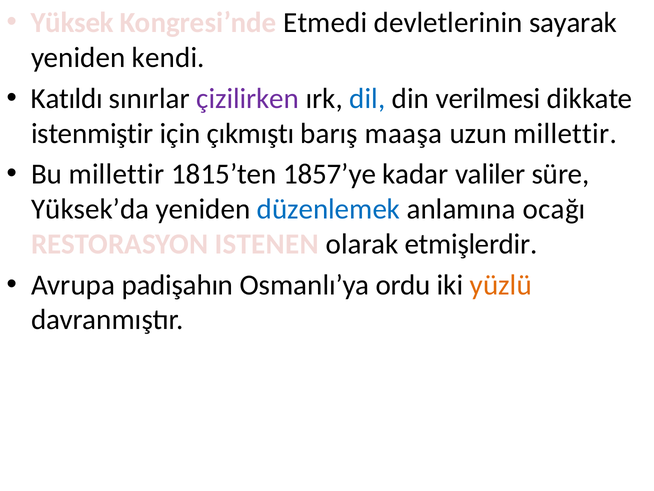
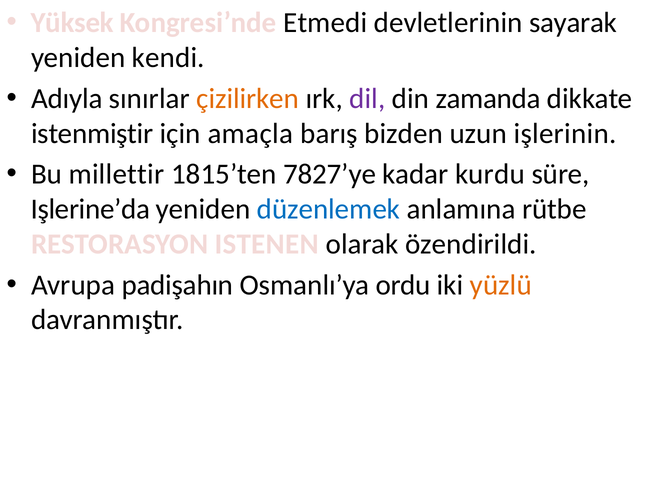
Katıldı: Katıldı -> Adıyla
çizilirken colour: purple -> orange
dil colour: blue -> purple
verilmesi: verilmesi -> zamanda
çıkmıştı: çıkmıştı -> amaçla
maaşa: maaşa -> bizden
uzun millettir: millettir -> işlerinin
1857’ye: 1857’ye -> 7827’ye
valiler: valiler -> kurdu
Yüksek’da: Yüksek’da -> Işlerine’da
ocağı: ocağı -> rütbe
etmişlerdir: etmişlerdir -> özendirildi
